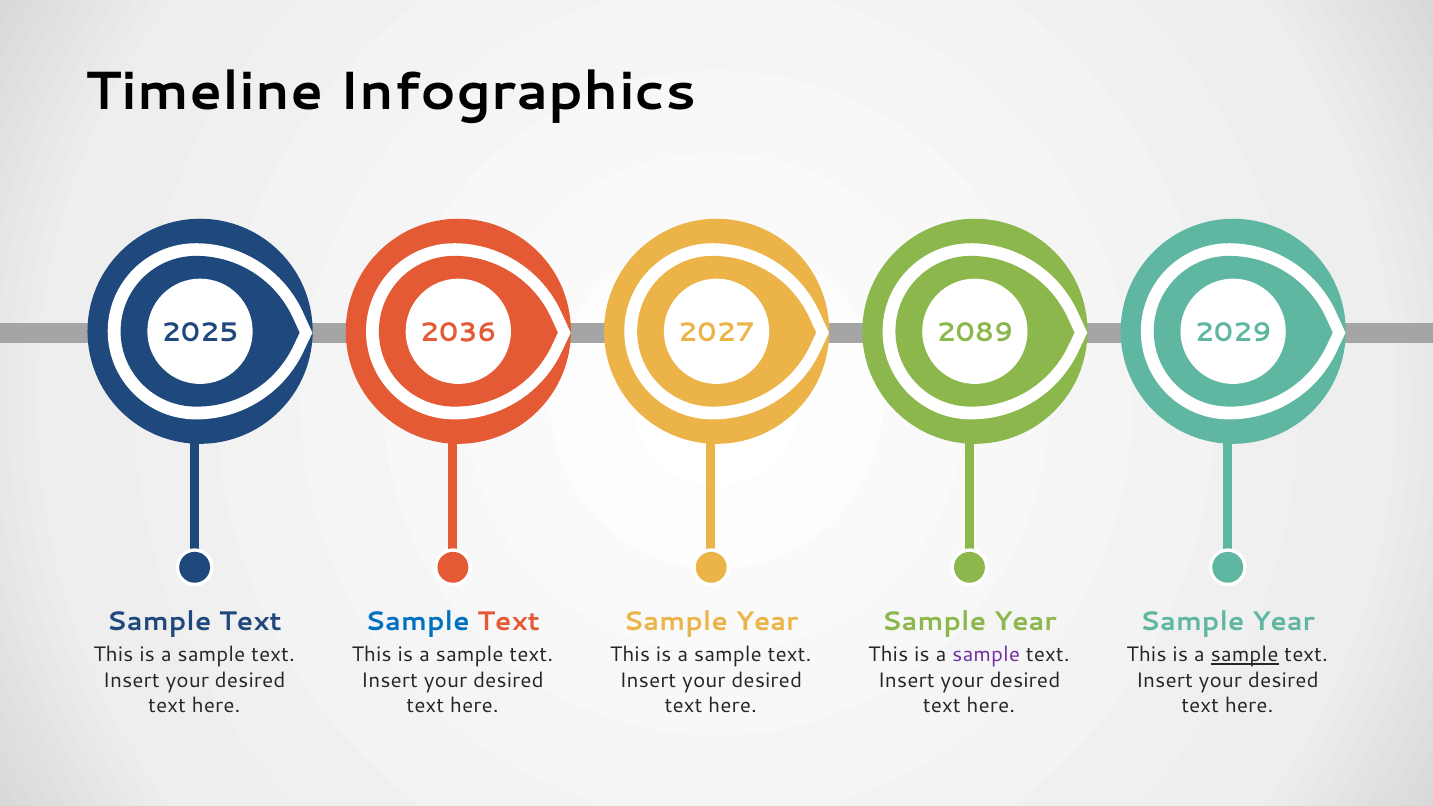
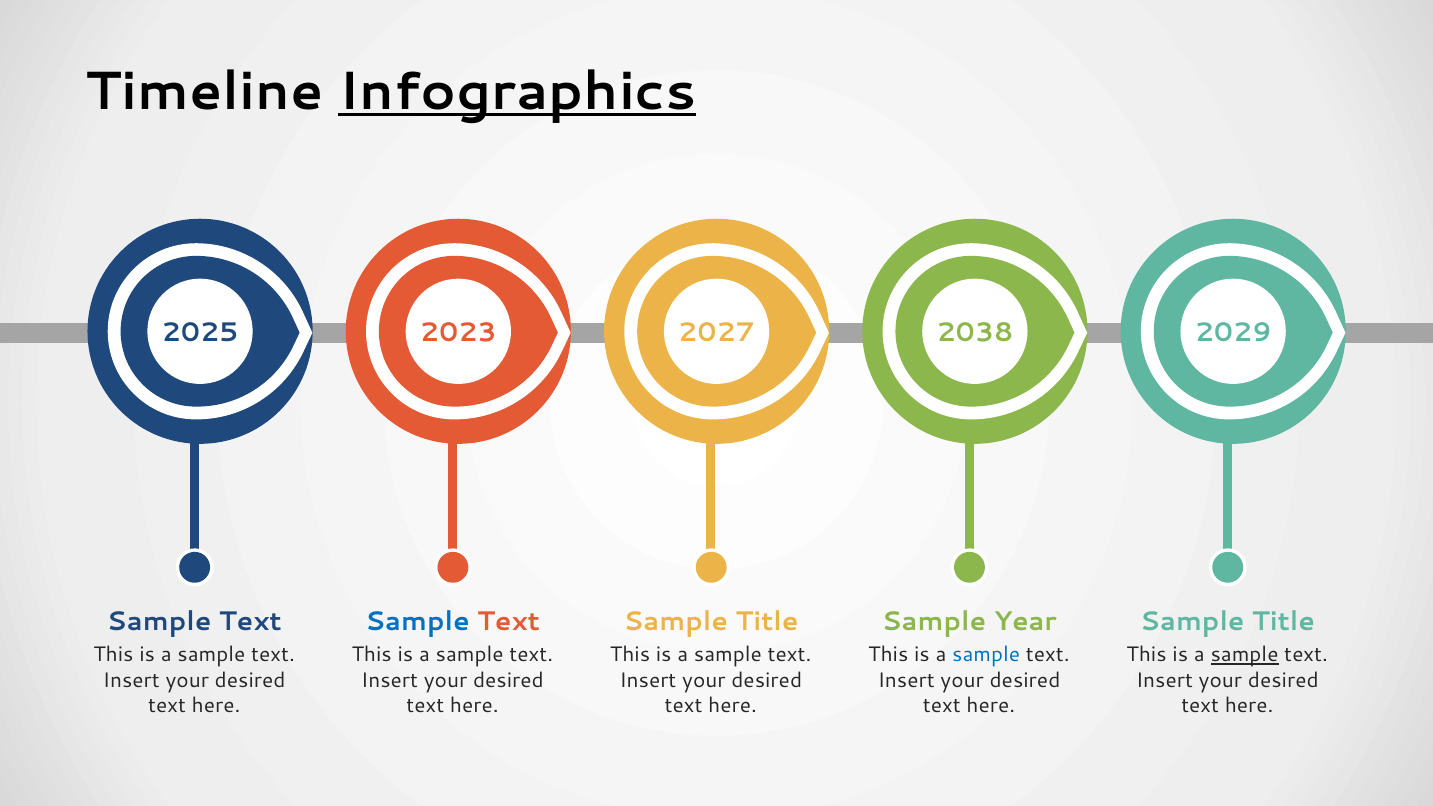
Infographics underline: none -> present
2036: 2036 -> 2023
2089: 2089 -> 2038
Year at (767, 622): Year -> Title
Year at (1284, 622): Year -> Title
sample at (986, 655) colour: purple -> blue
